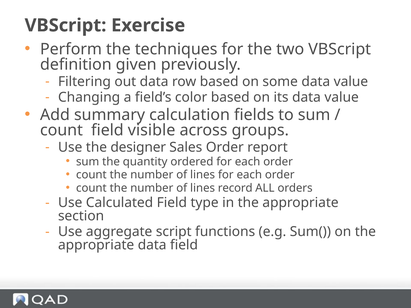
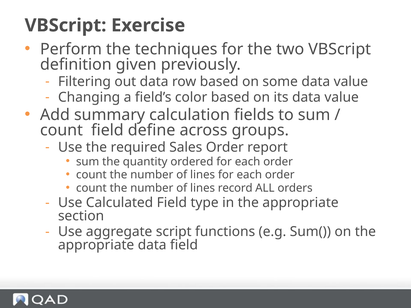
visible: visible -> define
designer: designer -> required
